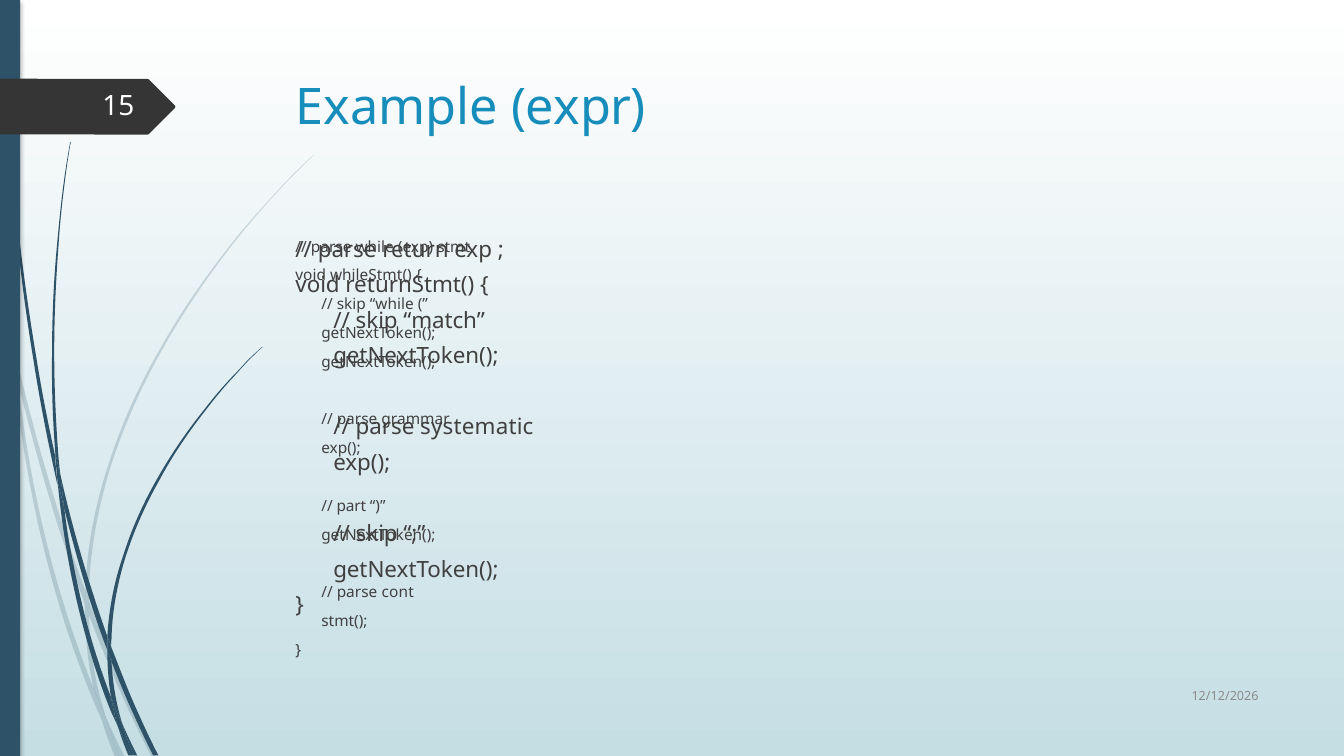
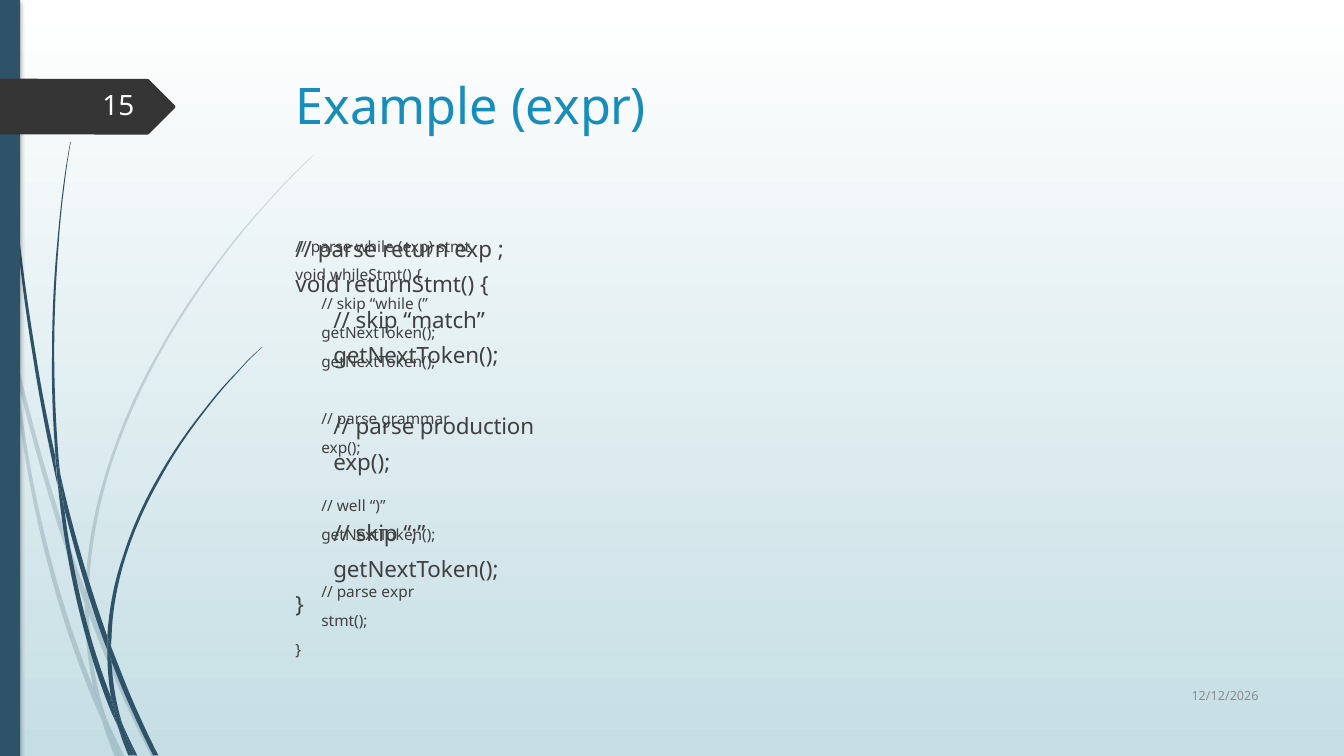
systematic: systematic -> production
part: part -> well
parse cont: cont -> expr
